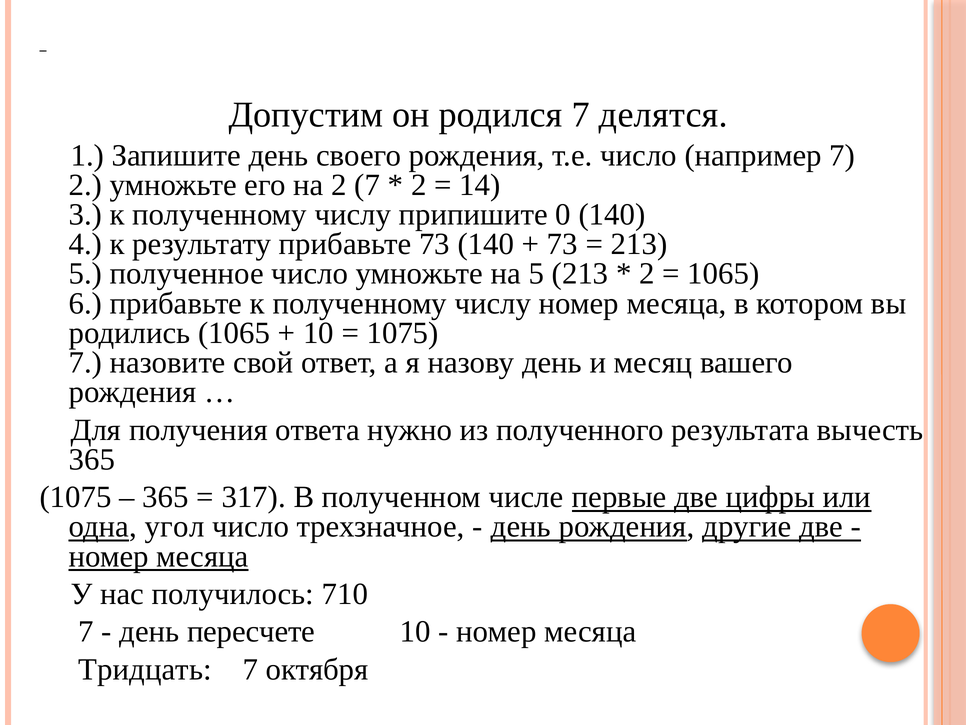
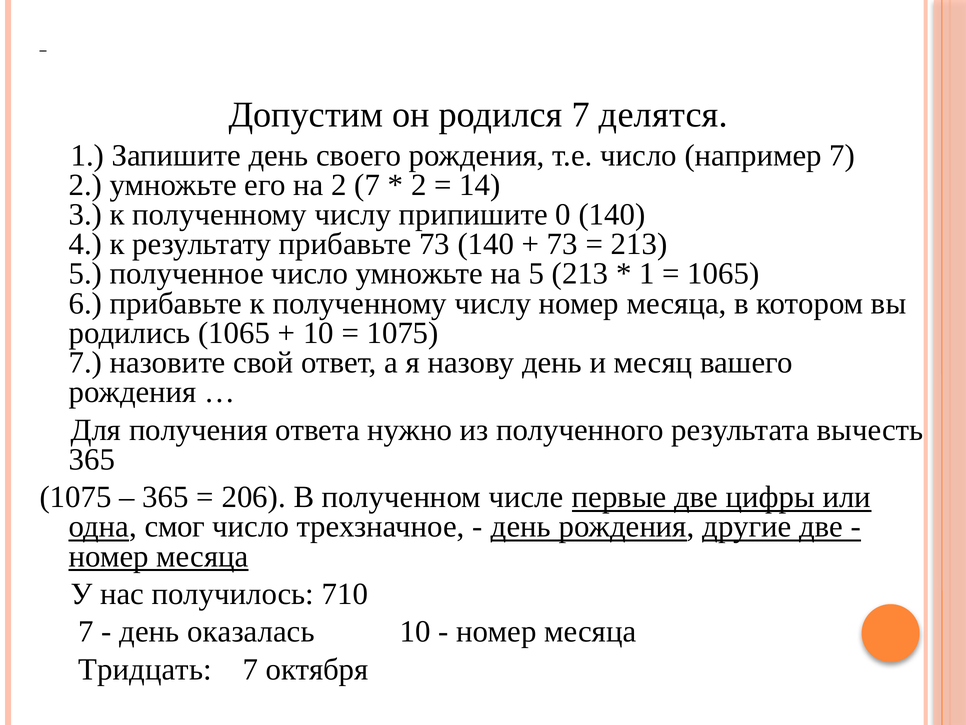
2 at (647, 274): 2 -> 1
317: 317 -> 206
угол: угол -> смог
пересчете: пересчете -> оказалась
